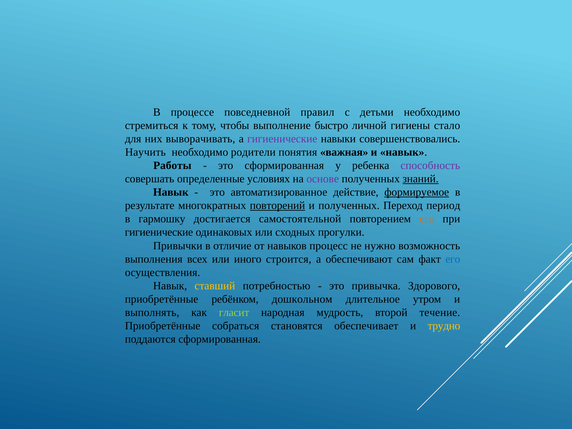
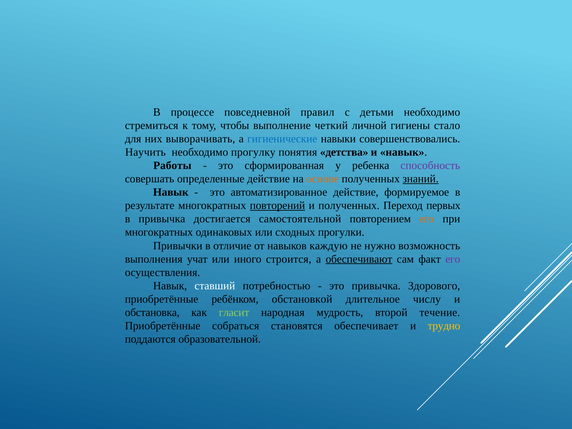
быстро: быстро -> четкий
гигиенические at (282, 139) colour: purple -> blue
родители: родители -> прогулку
важная: важная -> детства
определенные условиях: условиях -> действие
основе colour: purple -> orange
формируемое underline: present -> none
период: период -> первых
в гармошку: гармошку -> привычка
гигиенические at (159, 232): гигиенические -> многократных
процесс: процесс -> каждую
всех: всех -> учат
обеспечивают underline: none -> present
его at (453, 259) colour: blue -> purple
ставший colour: yellow -> white
дошкольном: дошкольном -> обстановкой
утром: утром -> числу
выполнять: выполнять -> обстановка
поддаются сформированная: сформированная -> образовательной
